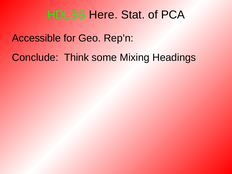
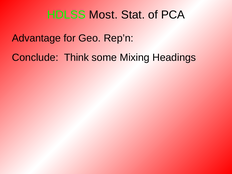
Here: Here -> Most
Accessible: Accessible -> Advantage
